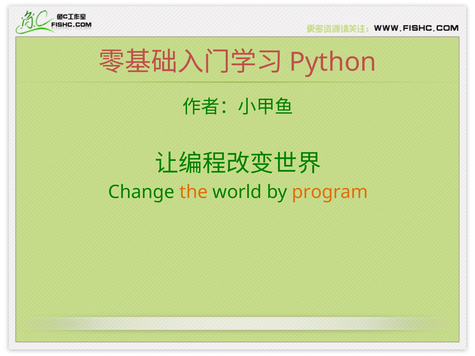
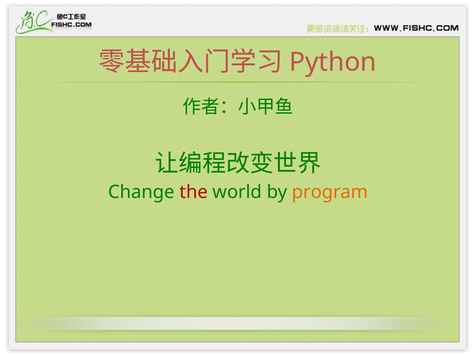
the colour: orange -> red
